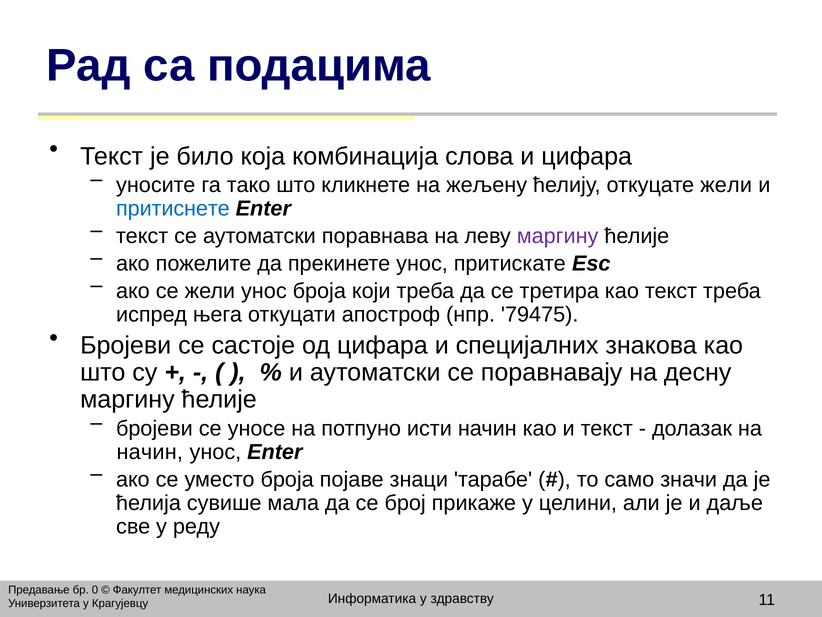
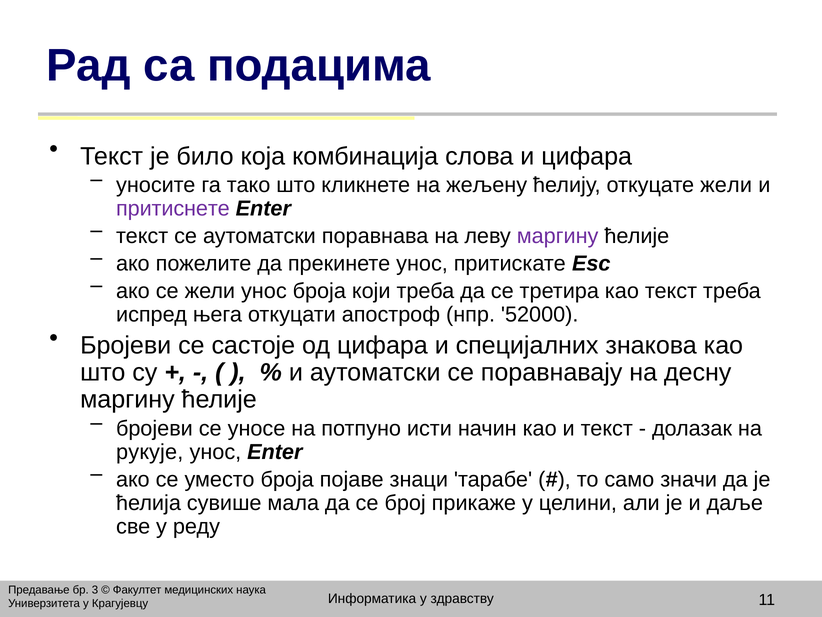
притиснете colour: blue -> purple
79475: 79475 -> 52000
начин at (150, 452): начин -> рукује
0: 0 -> 3
